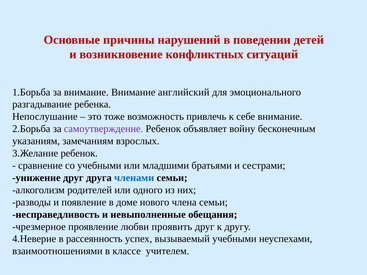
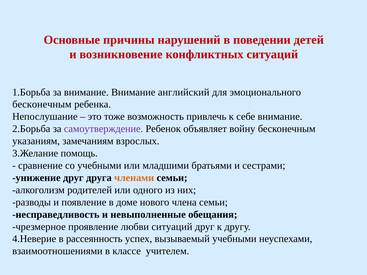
разгадывание at (42, 104): разгадывание -> бесконечным
3.Желание ребенок: ребенок -> помощь
членами colour: blue -> orange
любви проявить: проявить -> ситуаций
